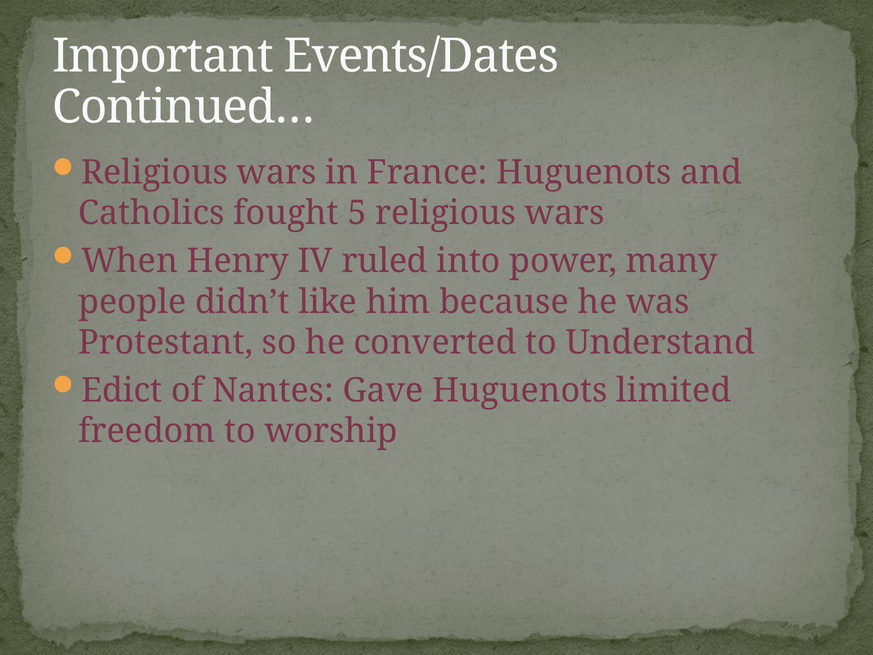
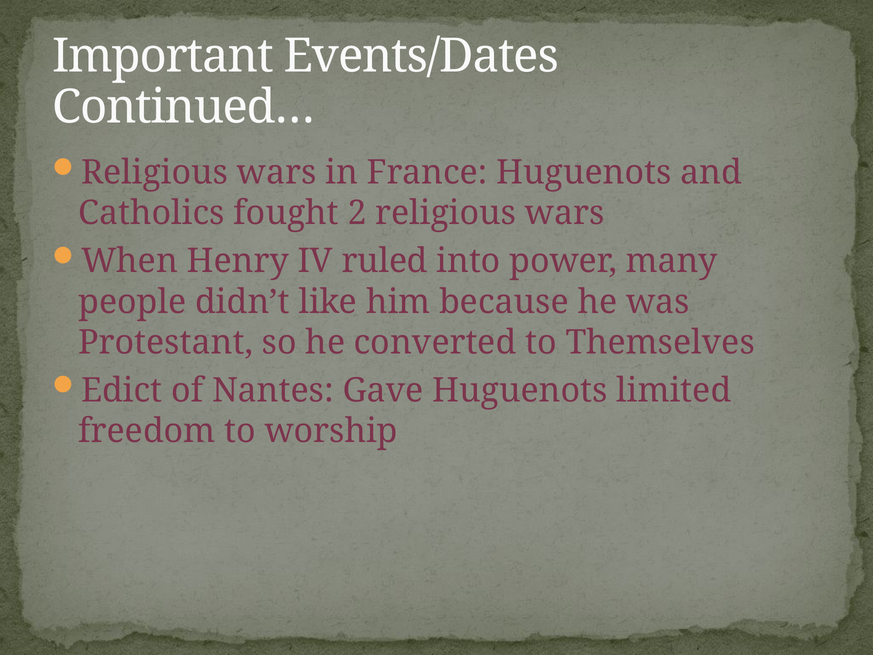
5: 5 -> 2
Understand: Understand -> Themselves
